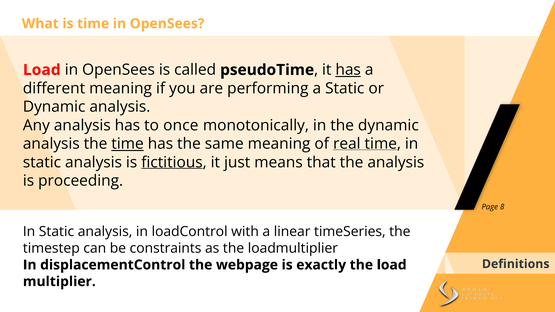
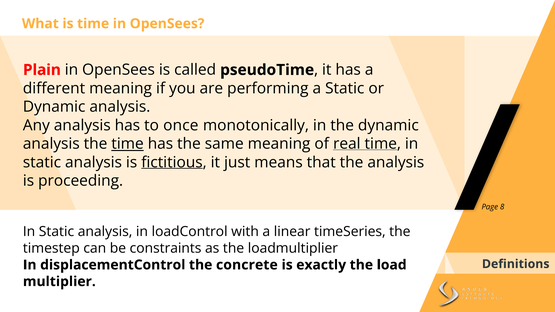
Load at (42, 70): Load -> Plain
has at (348, 70) underline: present -> none
webpage: webpage -> concrete
